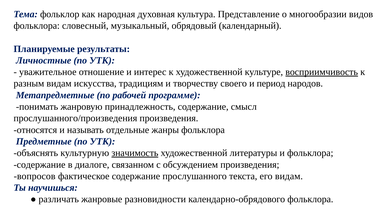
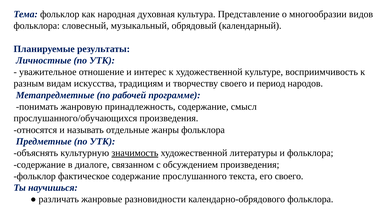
восприимчивость underline: present -> none
прослушанного/произведения: прослушанного/произведения -> прослушанного/обучающихся
вопросов at (35, 176): вопросов -> фольклор
его видам: видам -> своего
